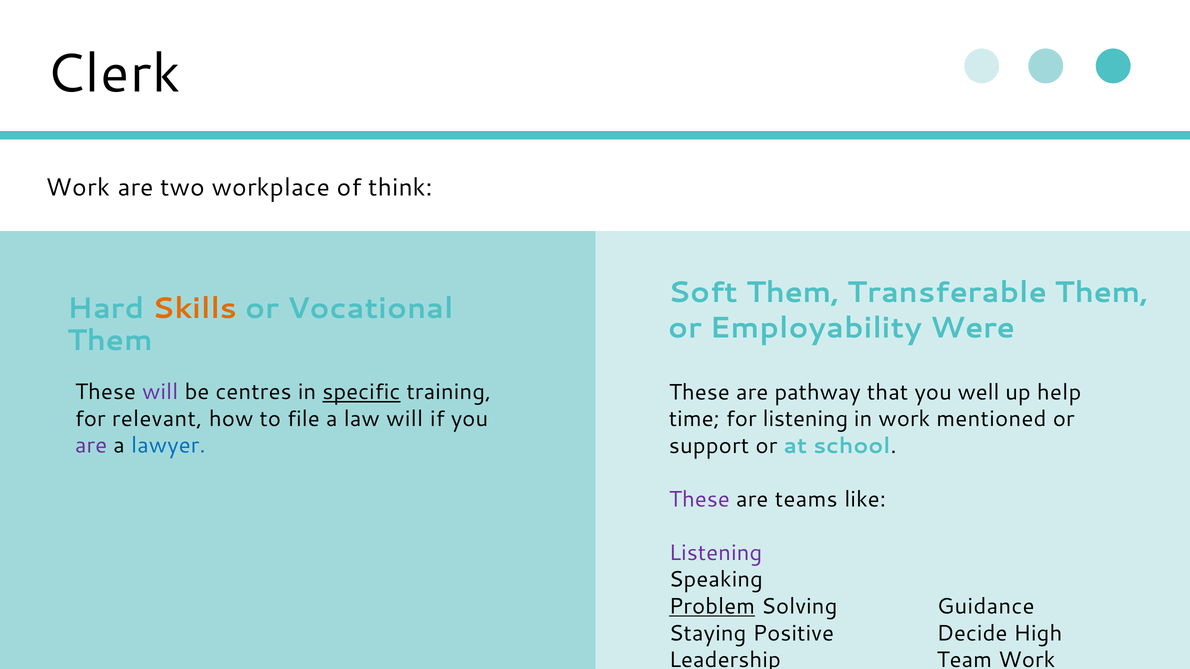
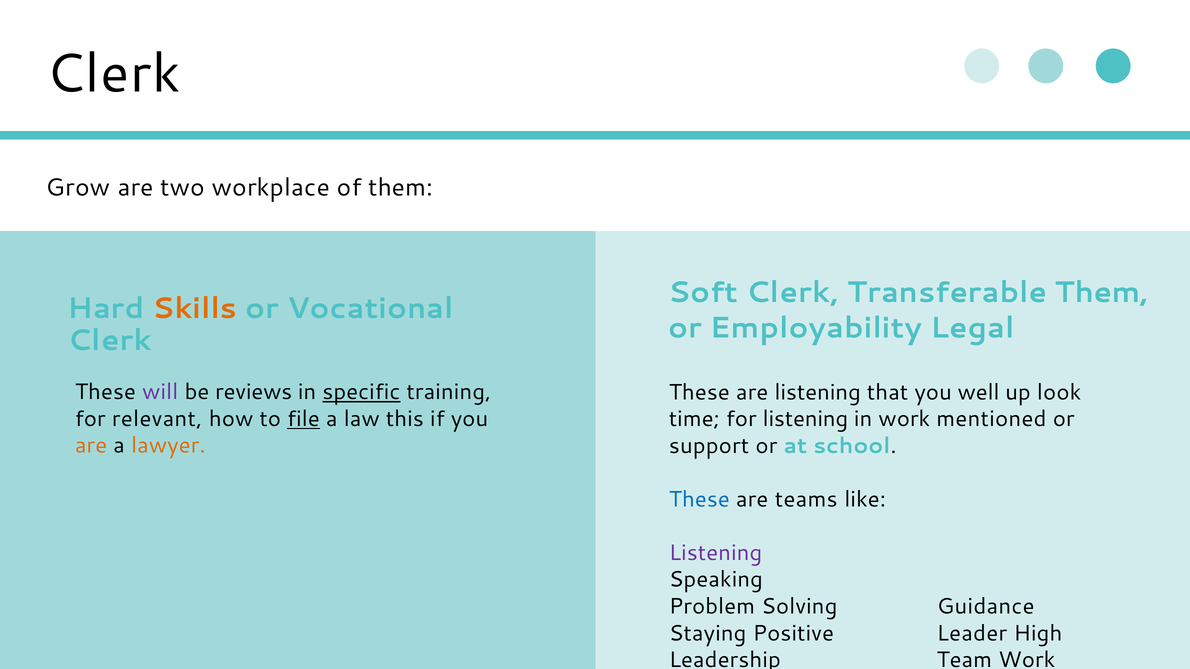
Work at (78, 187): Work -> Grow
of think: think -> them
Soft Them: Them -> Clerk
Were: Were -> Legal
Them at (110, 341): Them -> Clerk
centres: centres -> reviews
are pathway: pathway -> listening
help: help -> look
file underline: none -> present
law will: will -> this
are at (91, 446) colour: purple -> orange
lawyer colour: blue -> orange
These at (699, 500) colour: purple -> blue
Problem underline: present -> none
Decide: Decide -> Leader
